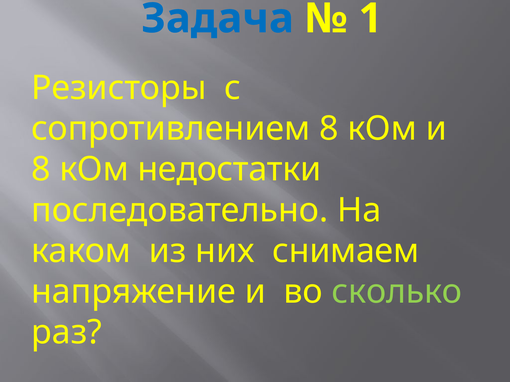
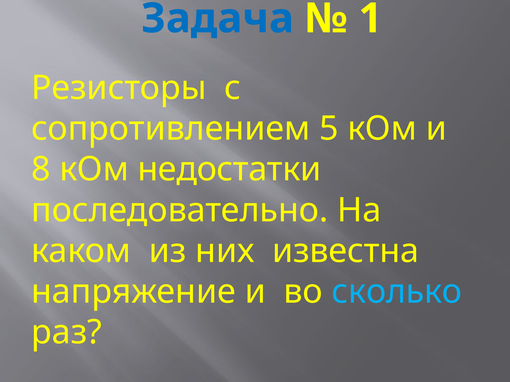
сопротивлением 8: 8 -> 5
снимаем: снимаем -> известна
сколько colour: light green -> light blue
